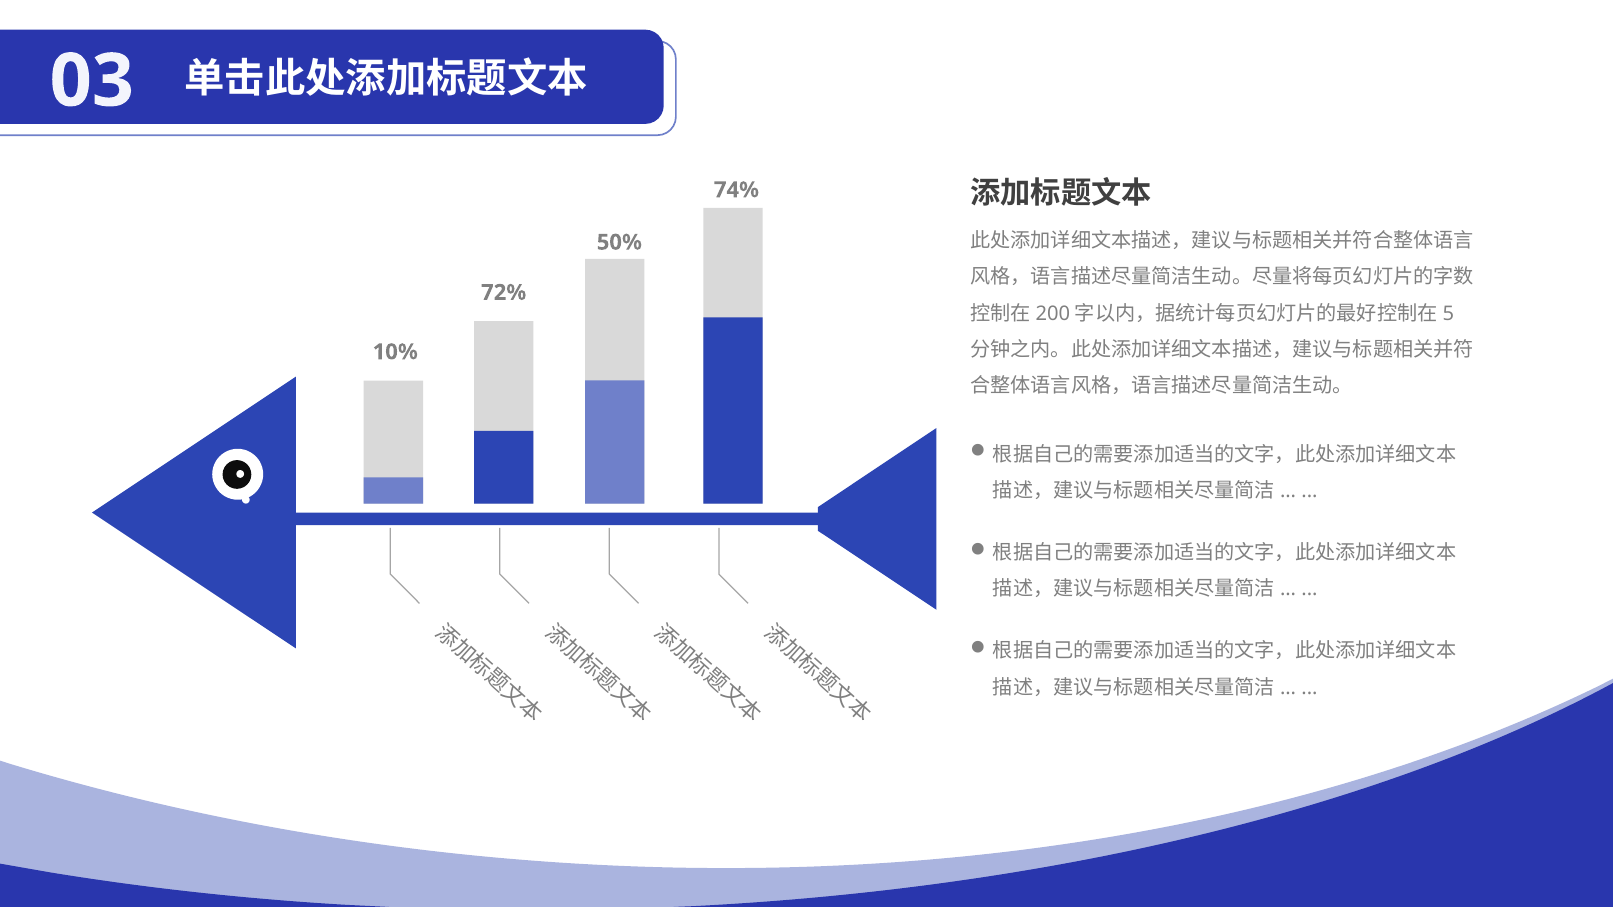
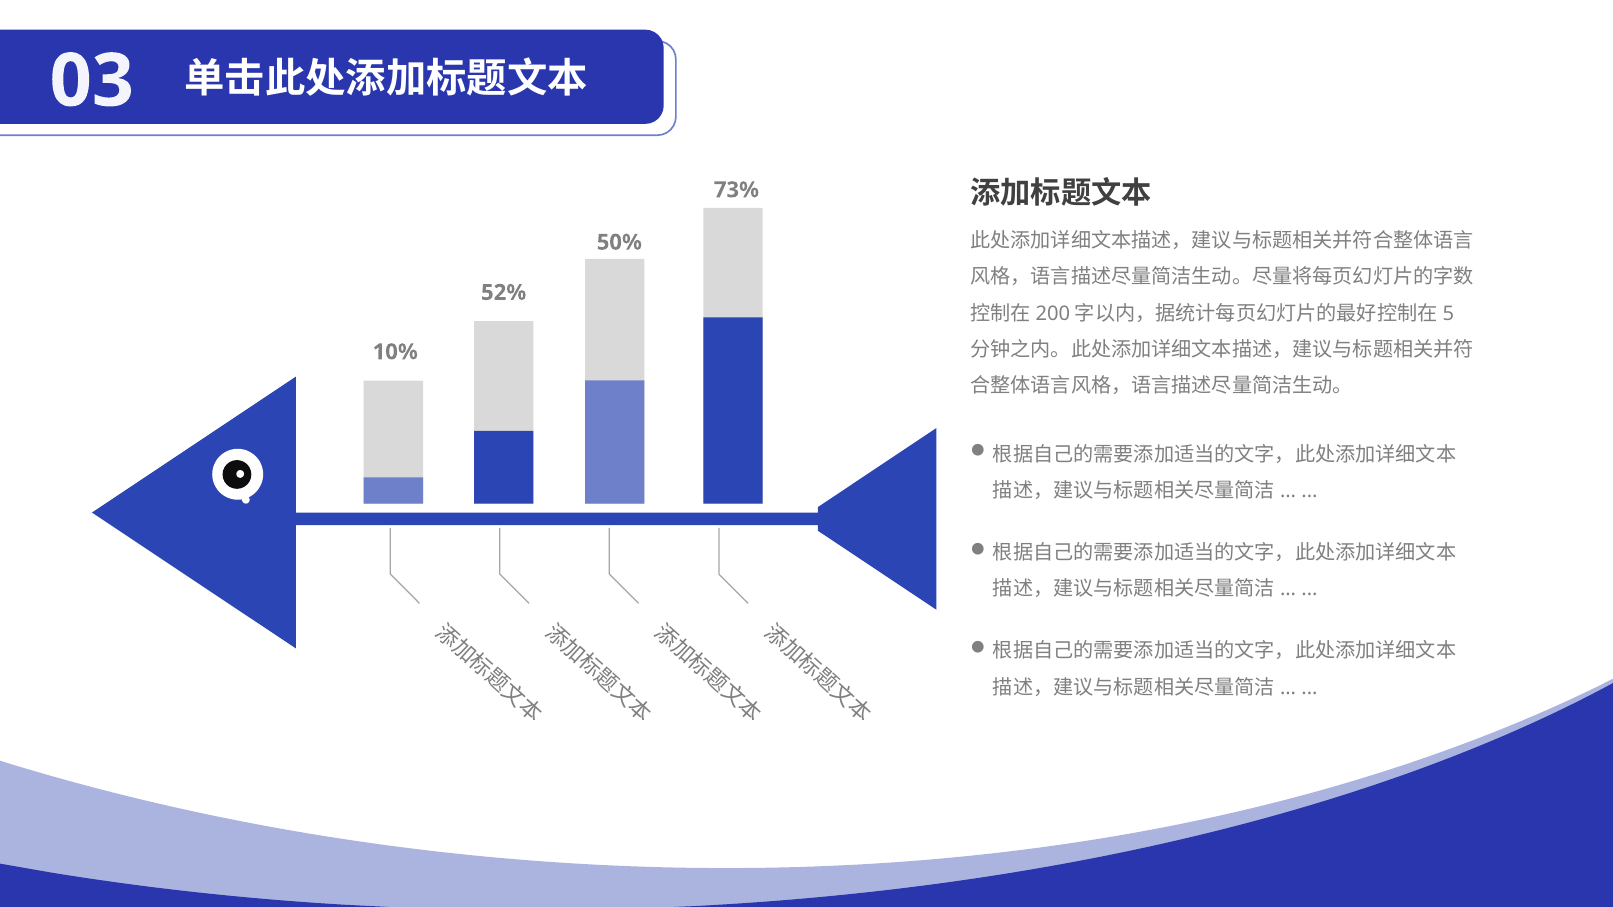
74%: 74% -> 73%
72%: 72% -> 52%
